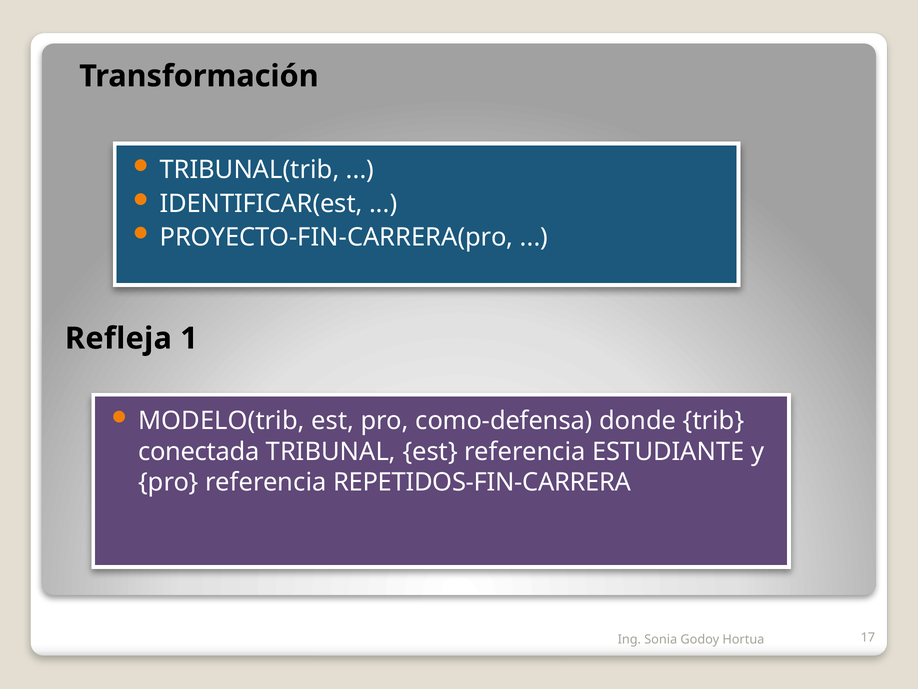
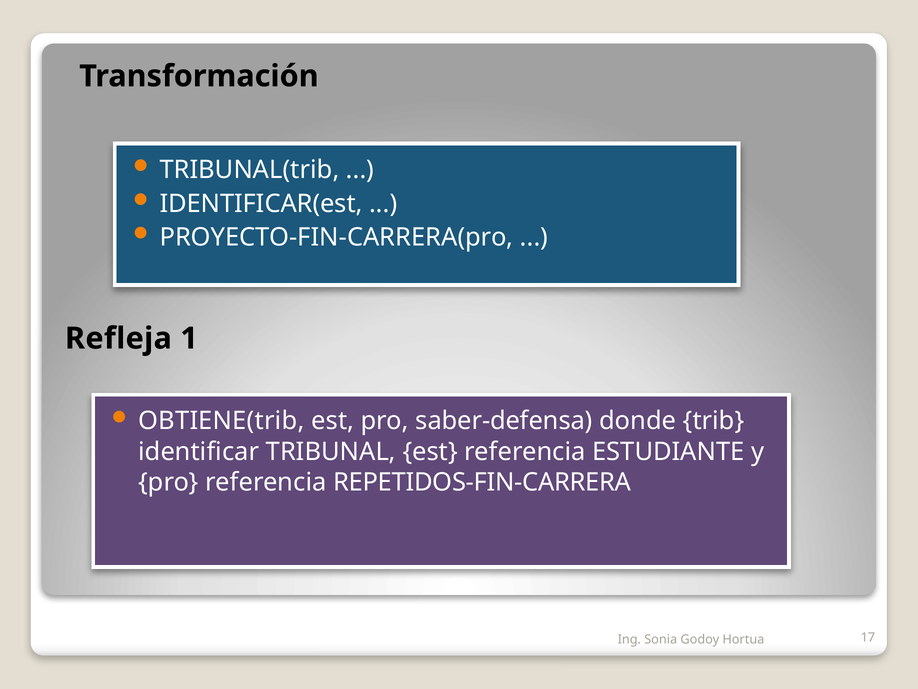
MODELO(trib: MODELO(trib -> OBTIENE(trib
como-defensa: como-defensa -> saber-defensa
conectada: conectada -> identificar
